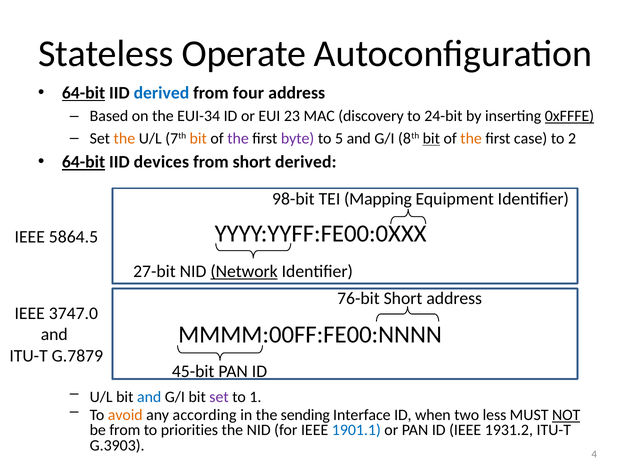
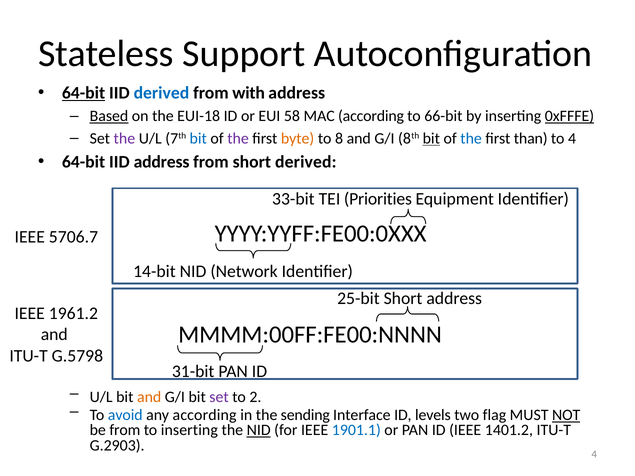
Operate: Operate -> Support
four: four -> with
Based underline: none -> present
EUI-34: EUI-34 -> EUI-18
23: 23 -> 58
MAC discovery: discovery -> according
24-bit: 24-bit -> 66-bit
the at (124, 138) colour: orange -> purple
bit at (198, 138) colour: orange -> blue
byte colour: purple -> orange
5: 5 -> 8
the at (471, 138) colour: orange -> blue
case: case -> than
to 2: 2 -> 4
64-bit at (84, 162) underline: present -> none
IID devices: devices -> address
98-bit: 98-bit -> 33-bit
Mapping: Mapping -> Priorities
5864.5: 5864.5 -> 5706.7
27-bit: 27-bit -> 14-bit
Network underline: present -> none
76-bit: 76-bit -> 25-bit
3747.0: 3747.0 -> 1961.2
G.7879: G.7879 -> G.5798
45-bit: 45-bit -> 31-bit
and at (149, 397) colour: blue -> orange
1: 1 -> 2
avoid colour: orange -> blue
when: when -> levels
less: less -> flag
to priorities: priorities -> inserting
NID at (259, 430) underline: none -> present
1931.2: 1931.2 -> 1401.2
G.3903: G.3903 -> G.2903
